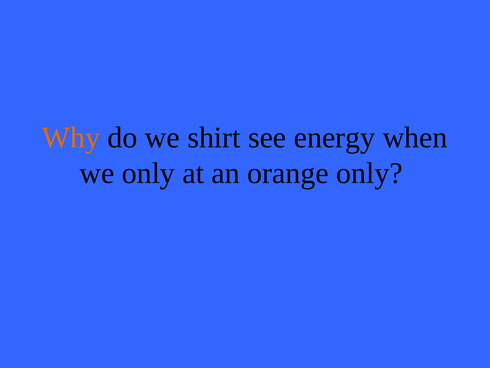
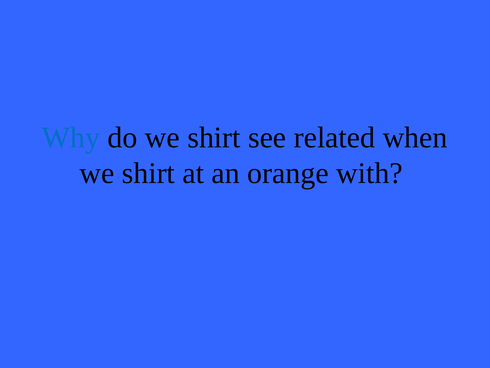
Why colour: orange -> blue
energy: energy -> related
only at (148, 173): only -> shirt
orange only: only -> with
